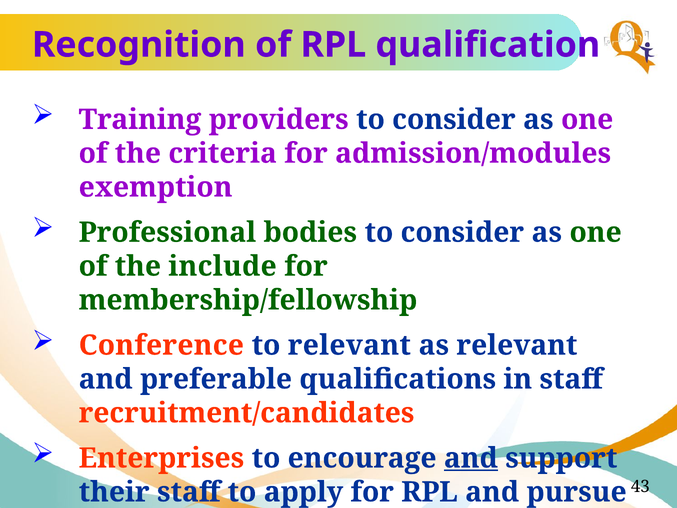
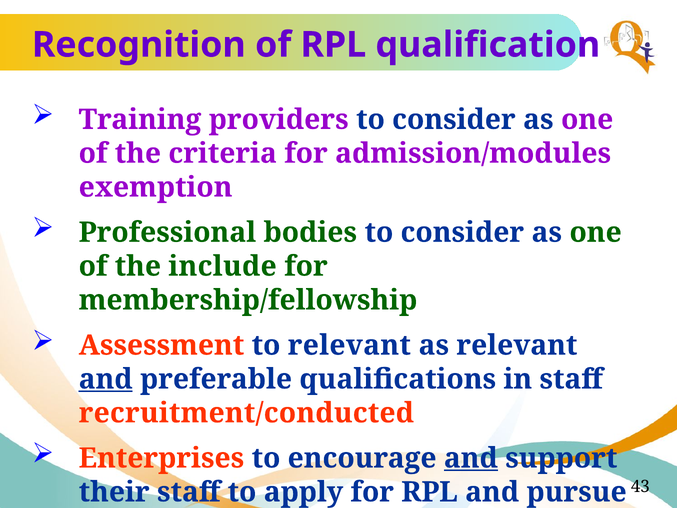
Conference: Conference -> Assessment
and at (106, 379) underline: none -> present
recruitment/candidates: recruitment/candidates -> recruitment/conducted
